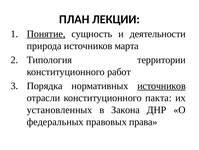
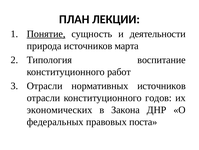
территории: территории -> воспитание
Порядка at (45, 85): Порядка -> Отрасли
источников at (162, 85) underline: present -> none
пакта: пакта -> годов
установленных: установленных -> экономических
права: права -> поста
